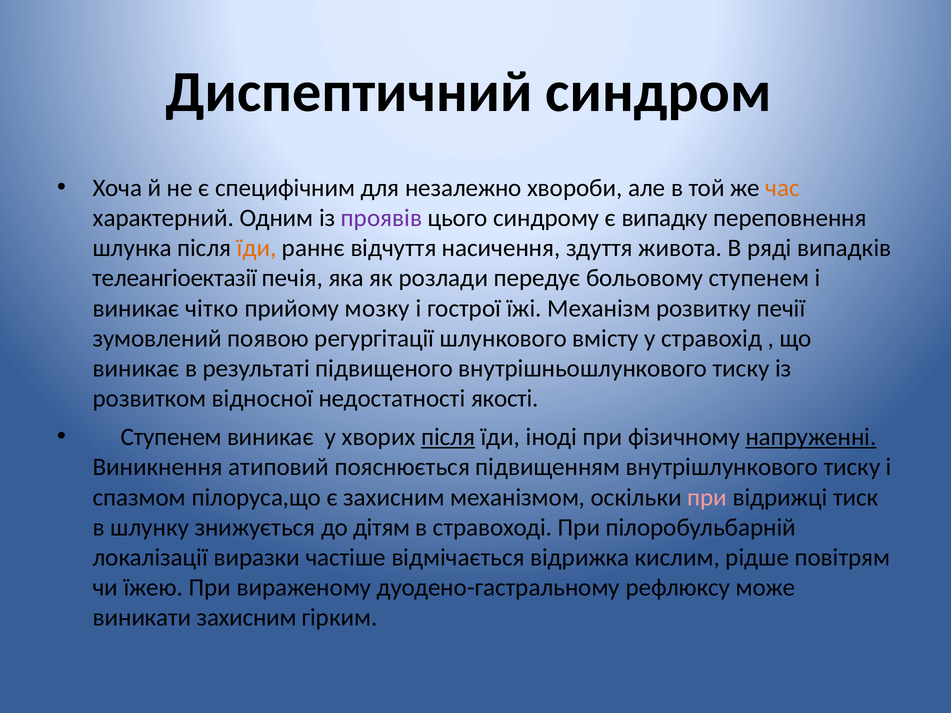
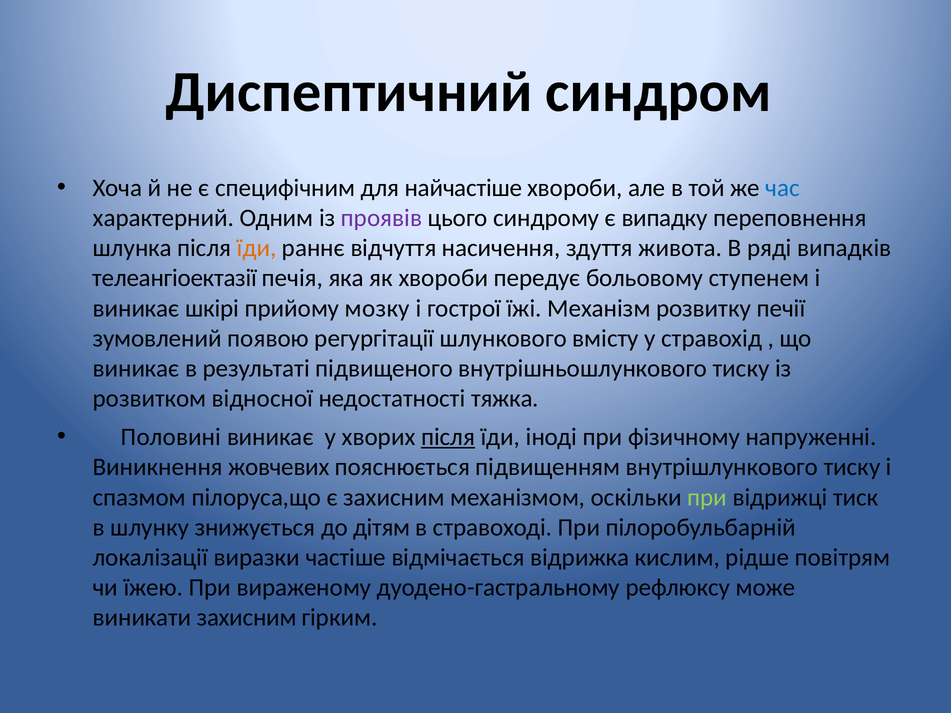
незалежно: незалежно -> найчастiше
час colour: orange -> blue
як розлади: розлади -> хвороби
чiтко: чiтко -> шкiрi
якостi: якостi -> тяжка
Ступенем at (171, 437): Ступенем -> Половинi
напруженнi underline: present -> none
атиповий: атиповий -> жовчевих
при at (707, 497) colour: pink -> light green
